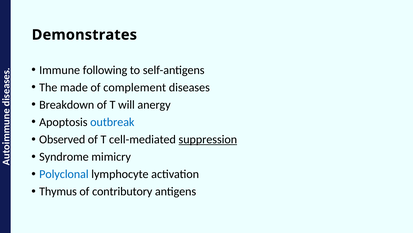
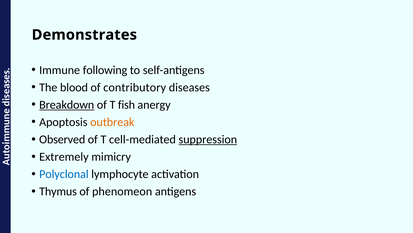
made: made -> blood
complement: complement -> contributory
Breakdown underline: none -> present
will: will -> fish
outbreak colour: blue -> orange
Syndrome: Syndrome -> Extremely
contributory: contributory -> phenomeon
